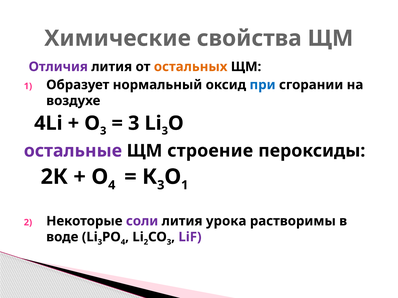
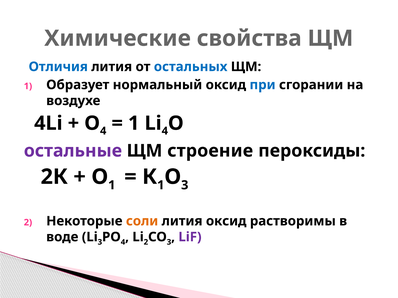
Отличия colour: purple -> blue
остальных colour: orange -> blue
3 at (103, 131): 3 -> 4
3 at (134, 123): 3 -> 1
3 at (165, 131): 3 -> 4
4 at (112, 185): 4 -> 1
3 at (161, 185): 3 -> 1
1 at (185, 185): 1 -> 3
соли colour: purple -> orange
лития урока: урока -> оксид
